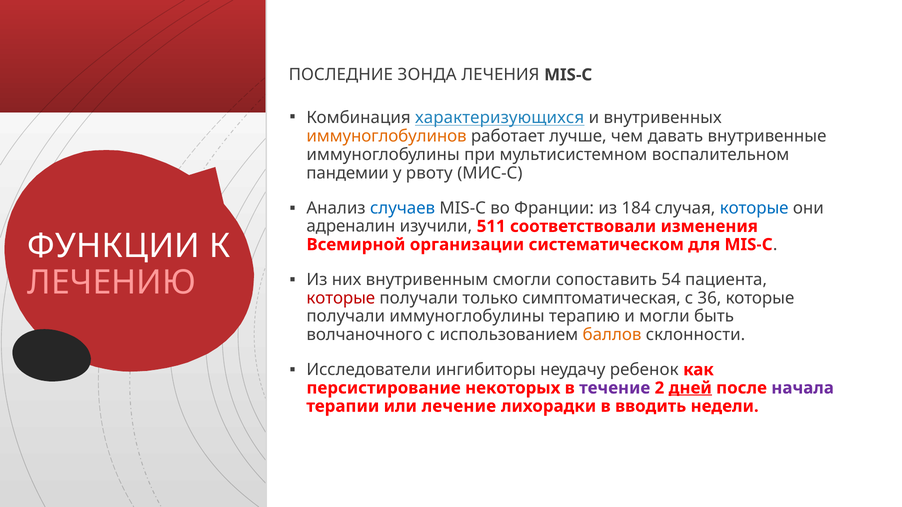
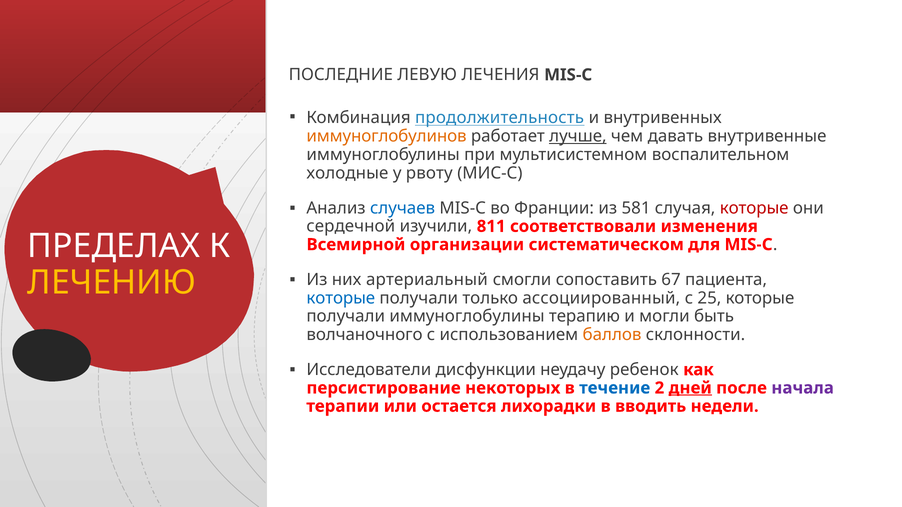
ЗОНДА: ЗОНДА -> ЛЕВУЮ
характеризующихся: характеризующихся -> продолжительность
лучше underline: none -> present
пандемии: пандемии -> холодные
184: 184 -> 581
которые at (754, 208) colour: blue -> red
адреналин: адреналин -> сердечной
511: 511 -> 811
ФУНКЦИИ: ФУНКЦИИ -> ПРЕДЕЛАХ
внутривенным: внутривенным -> артериальный
54: 54 -> 67
ЛЕЧЕНИЮ colour: pink -> yellow
которые at (341, 298) colour: red -> blue
симптоматическая: симптоматическая -> ассоциированный
36: 36 -> 25
ингибиторы: ингибиторы -> дисфункции
течение colour: purple -> blue
лечение: лечение -> остается
